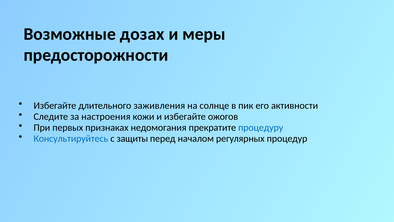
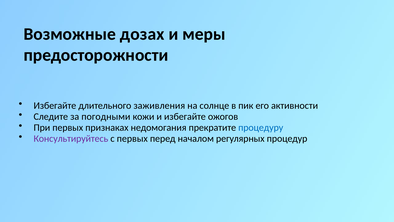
настроения: настроения -> погодными
Консультируйтесь colour: blue -> purple
с защиты: защиты -> первых
